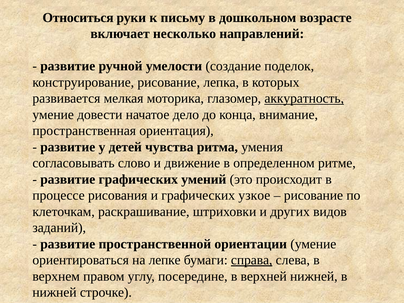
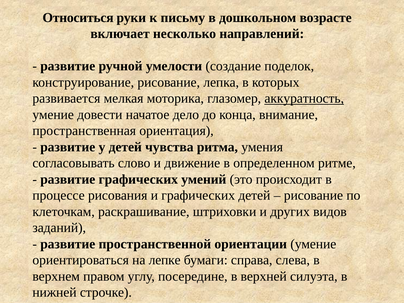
графических узкое: узкое -> детей
справа underline: present -> none
верхней нижней: нижней -> силуэта
